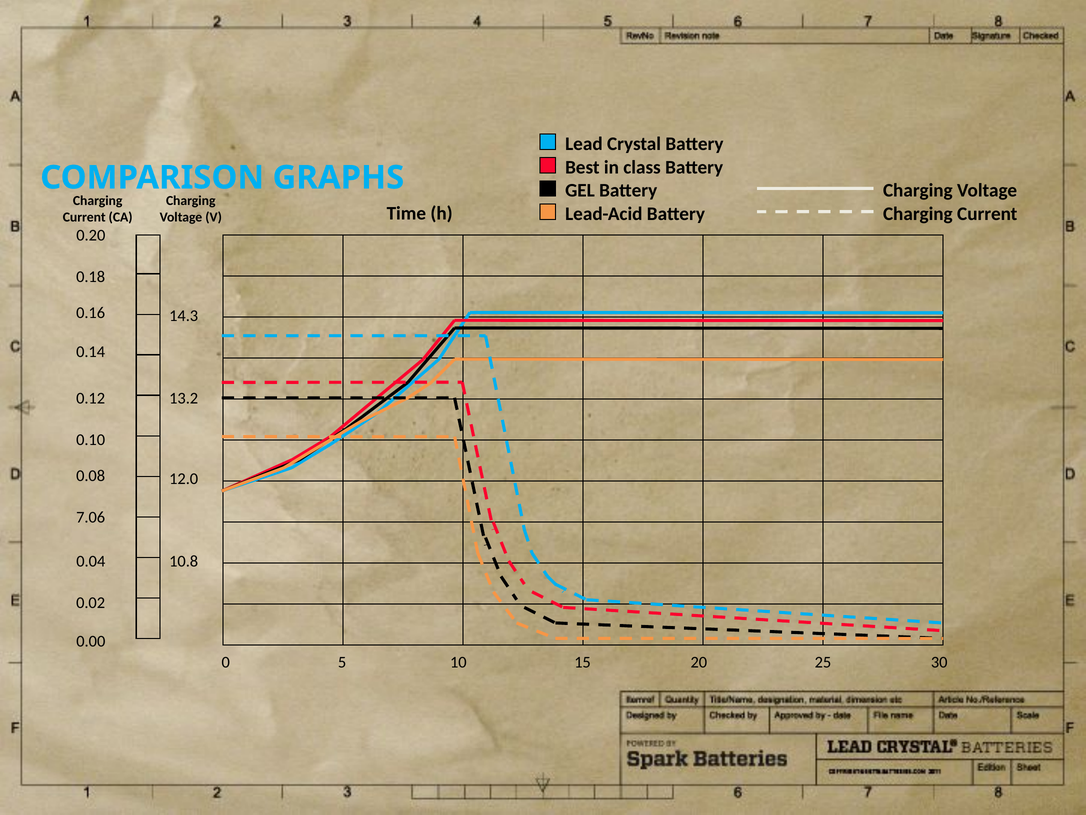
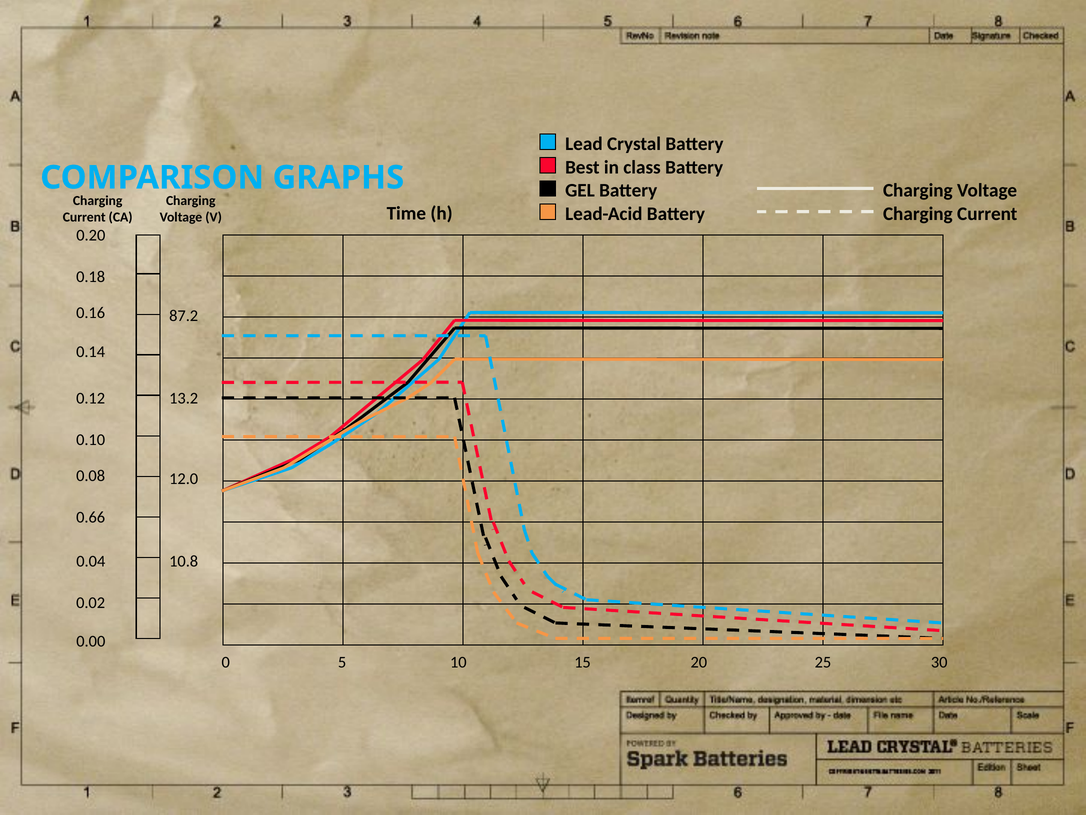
14.3: 14.3 -> 87.2
7.06: 7.06 -> 0.66
